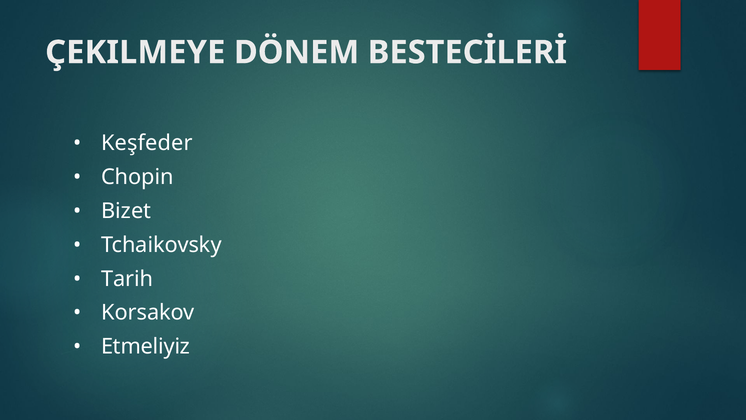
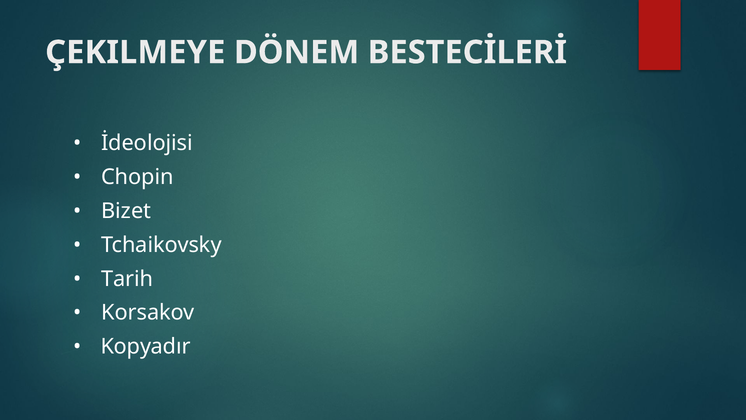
Keşfeder: Keşfeder -> İdeolojisi
Etmeliyiz: Etmeliyiz -> Kopyadır
